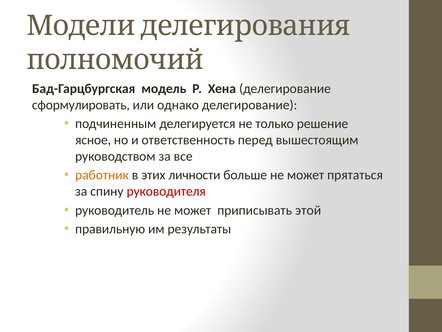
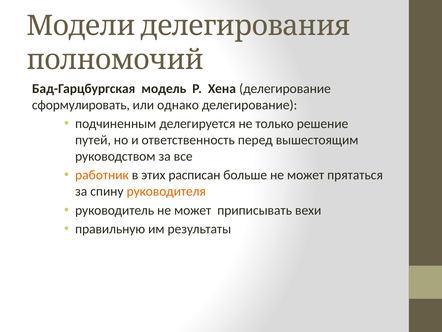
ясное: ясное -> путей
личности: личности -> расписан
руководителя colour: red -> orange
этой: этой -> вехи
